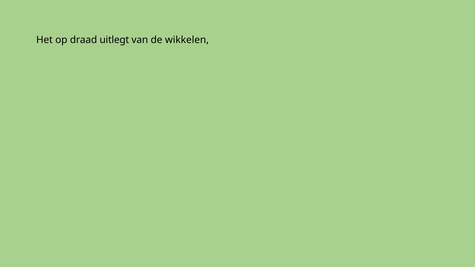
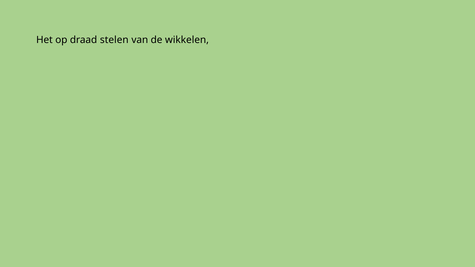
uitlegt: uitlegt -> stelen
